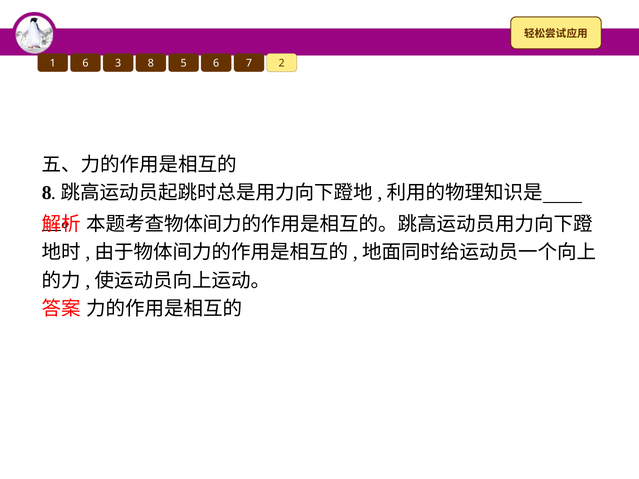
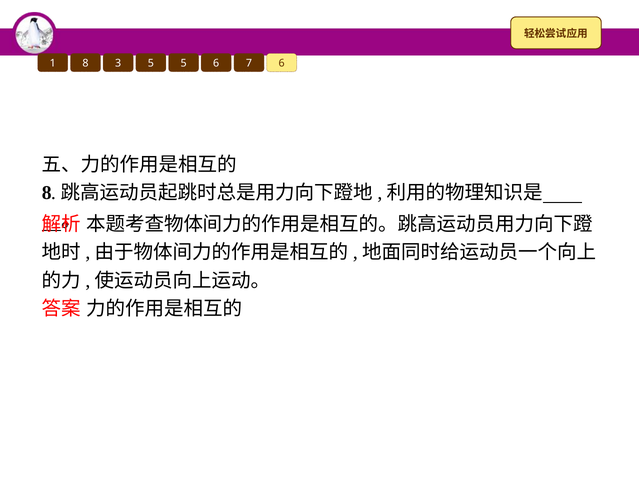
1 6: 6 -> 8
3 8: 8 -> 5
5 2: 2 -> 6
